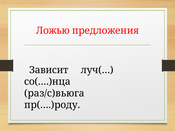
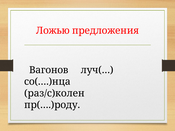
Зависит: Зависит -> Вагонов
раз/с)вьюга: раз/с)вьюга -> раз/с)колен
